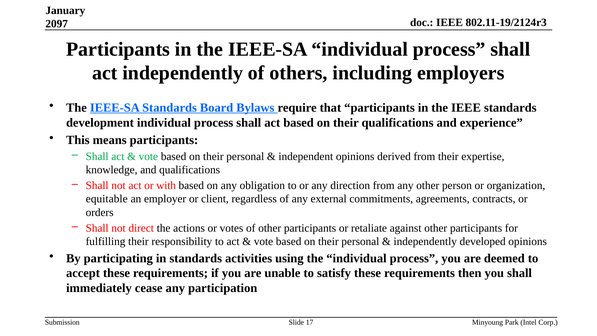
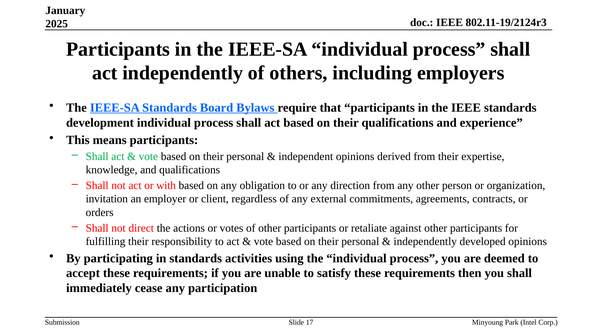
2097: 2097 -> 2025
equitable: equitable -> invitation
